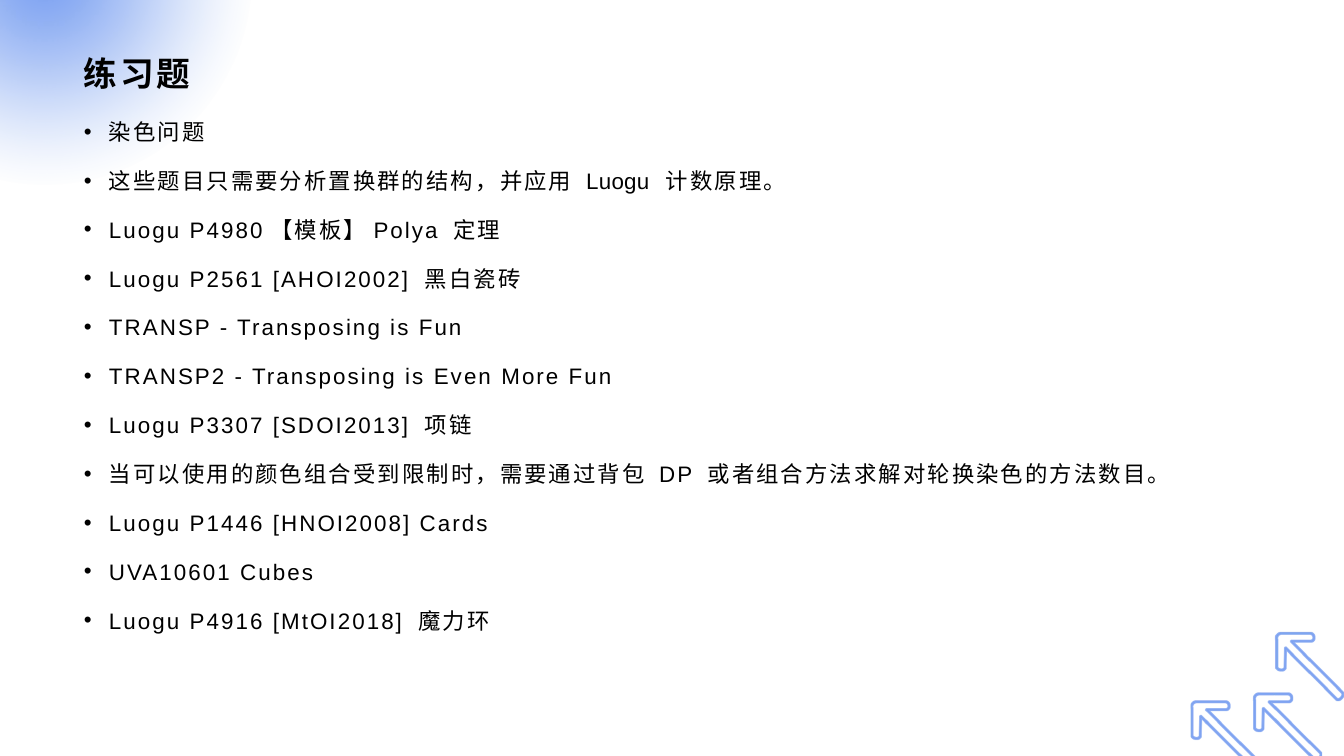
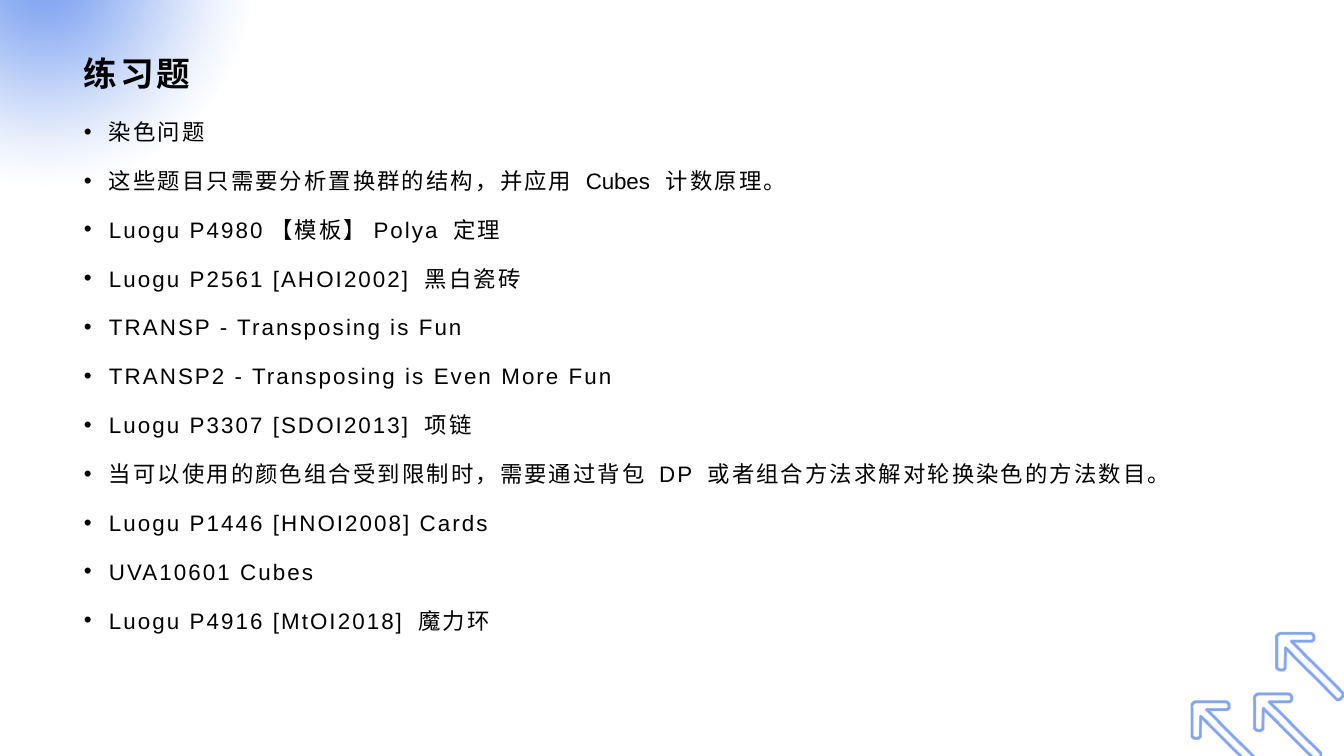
Luogu at (618, 182): Luogu -> Cubes
